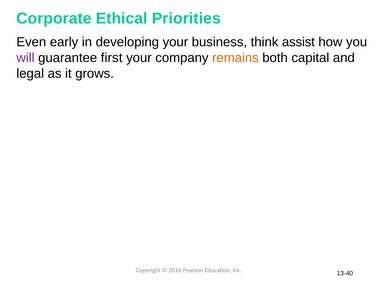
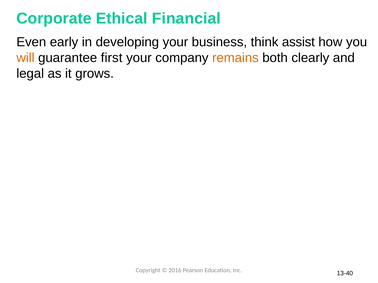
Priorities: Priorities -> Financial
will colour: purple -> orange
capital: capital -> clearly
